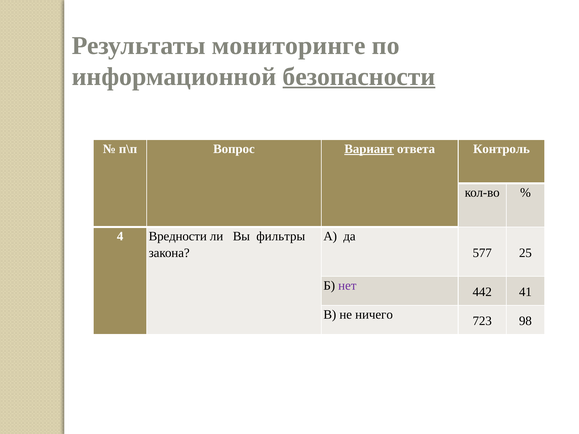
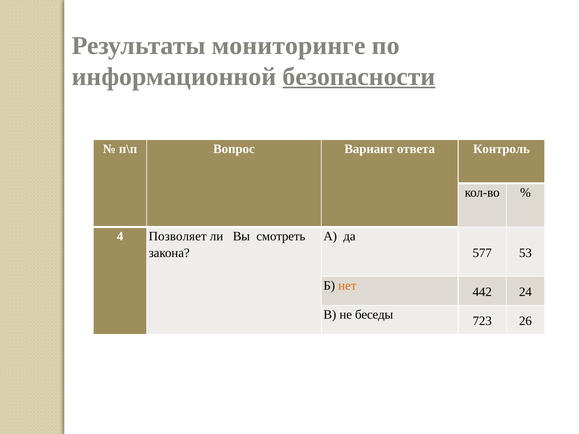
Вариант underline: present -> none
Вредности: Вредности -> Позволяет
фильтры: фильтры -> смотреть
25: 25 -> 53
нет colour: purple -> orange
41: 41 -> 24
ничего: ничего -> беседы
98: 98 -> 26
